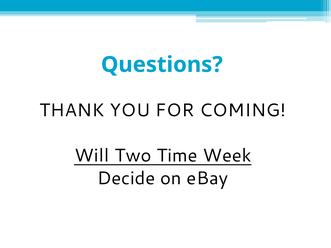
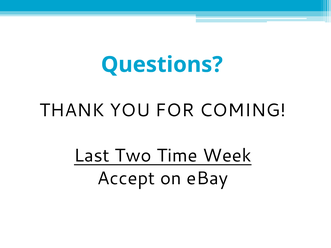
Will: Will -> Last
Decide: Decide -> Accept
